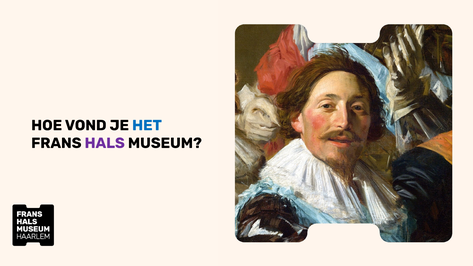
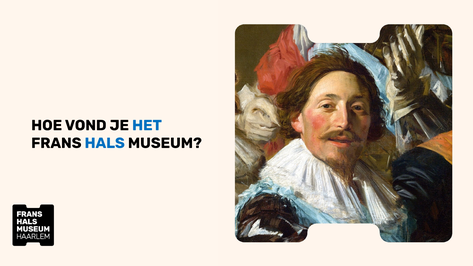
HALS colour: purple -> blue
